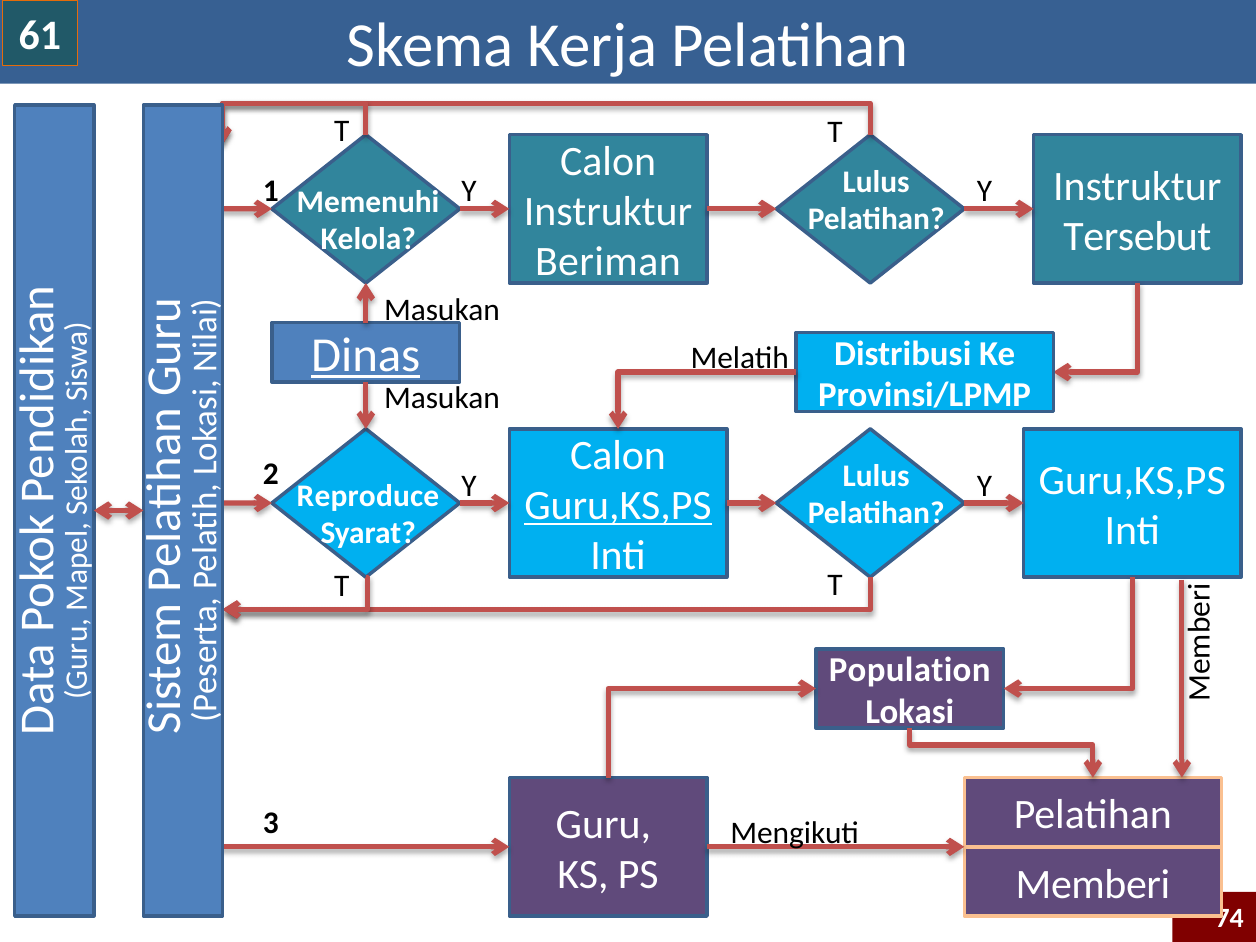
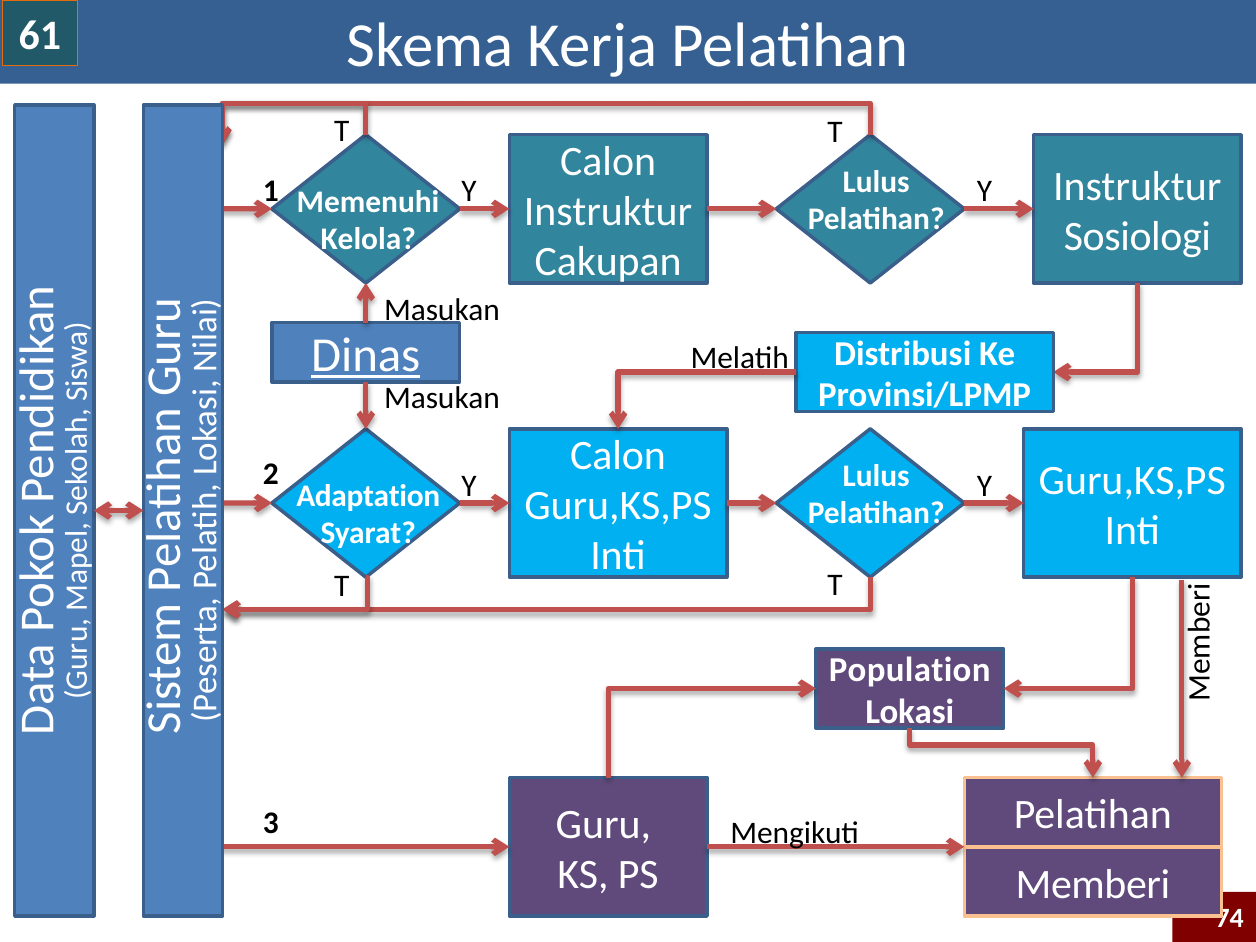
Tersebut: Tersebut -> Sosiologi
Beriman: Beriman -> Cakupan
Reproduce: Reproduce -> Adaptation
Guru,KS,PS at (618, 506) underline: present -> none
